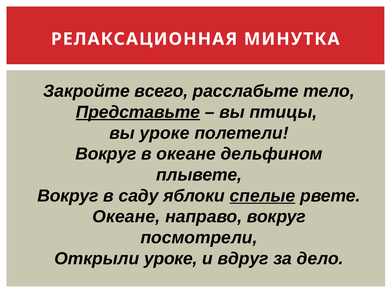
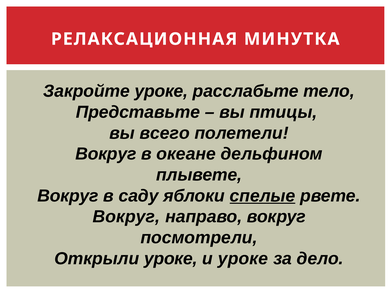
Закройте всего: всего -> уроке
Представьте underline: present -> none
вы уроке: уроке -> всего
Океане at (126, 217): Океане -> Вокруг
и вдруг: вдруг -> уроке
